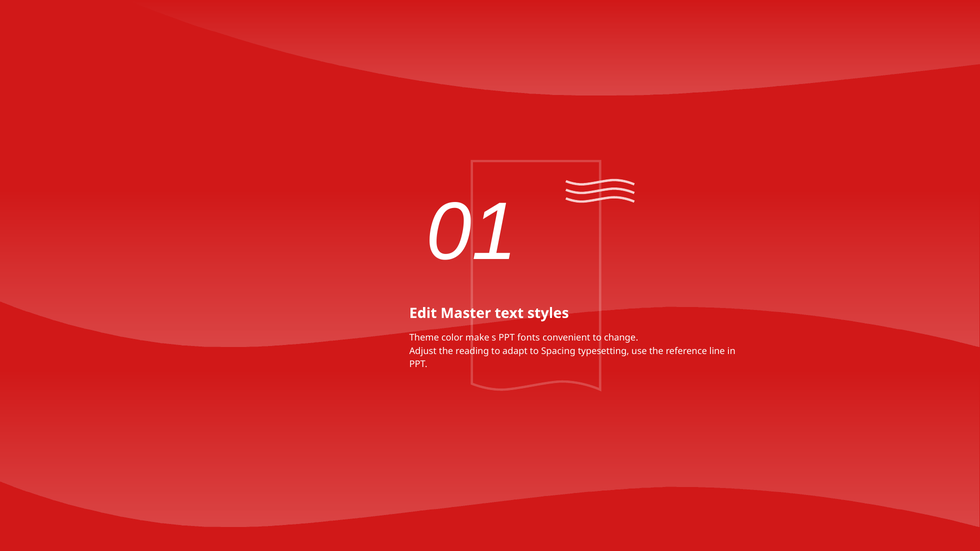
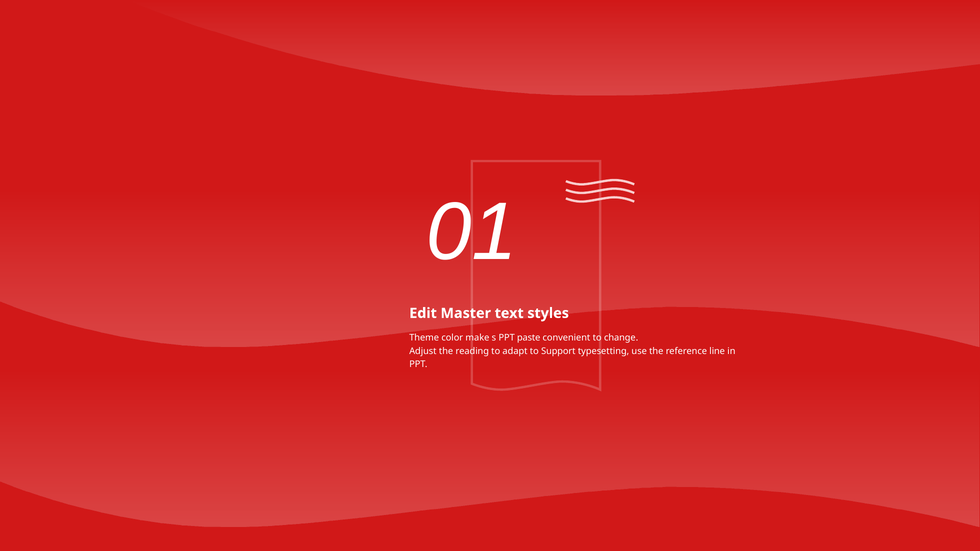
fonts: fonts -> paste
Spacing: Spacing -> Support
